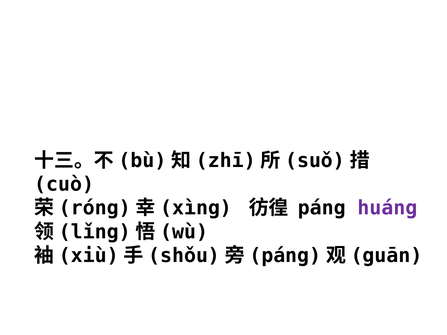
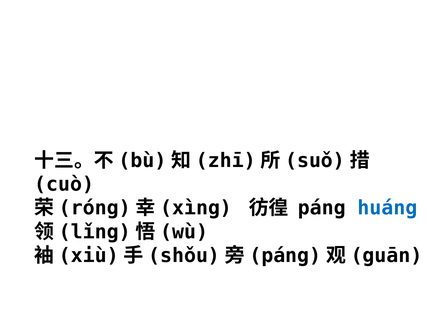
huáng colour: purple -> blue
